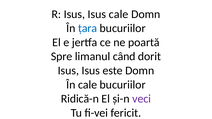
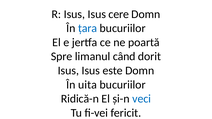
Isus cale: cale -> cere
În cale: cale -> uita
veci colour: purple -> blue
